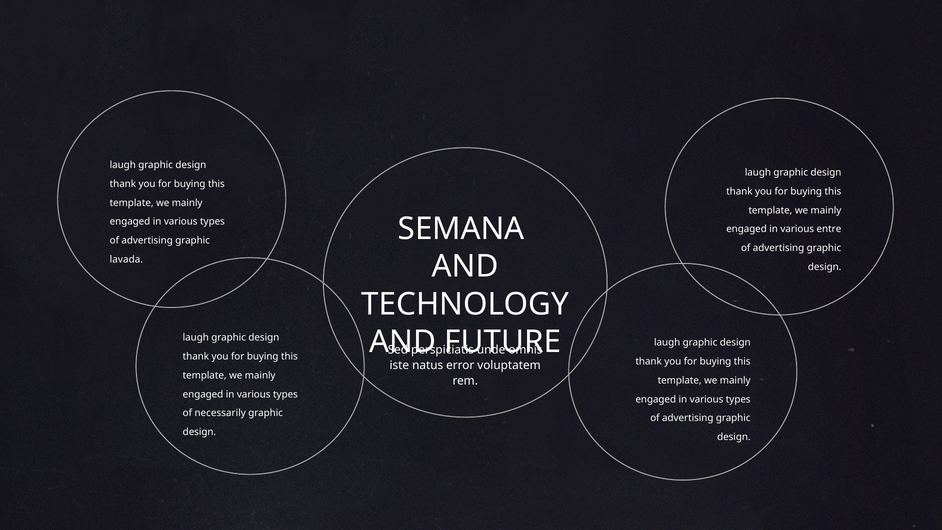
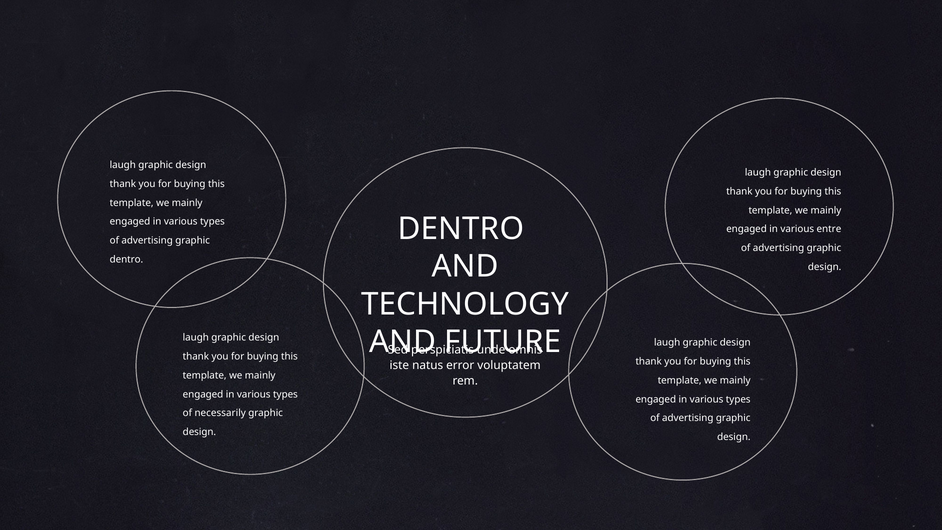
SEMANA at (461, 229): SEMANA -> DENTRO
lavada at (126, 259): lavada -> dentro
